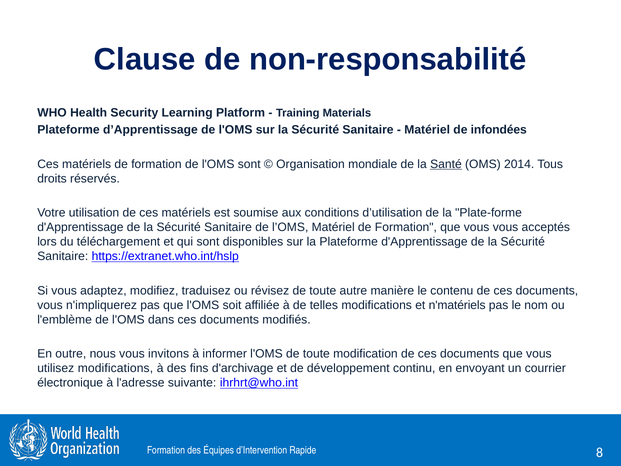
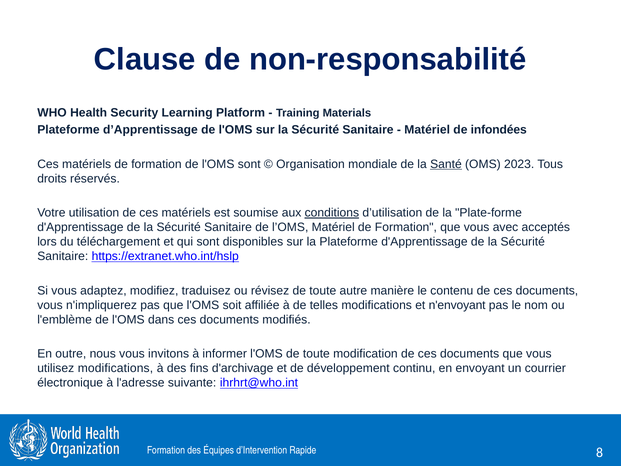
2014: 2014 -> 2023
conditions underline: none -> present
vous vous: vous -> avec
n'matériels: n'matériels -> n'envoyant
